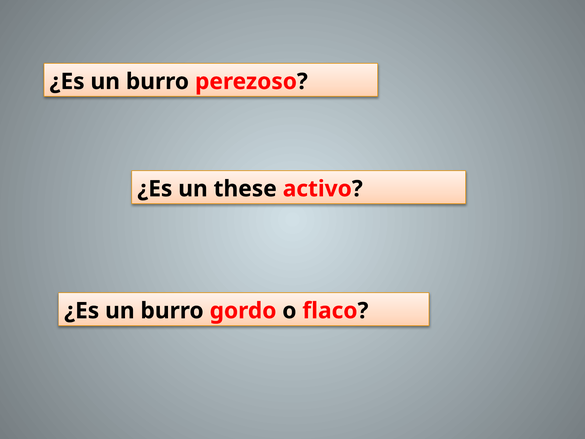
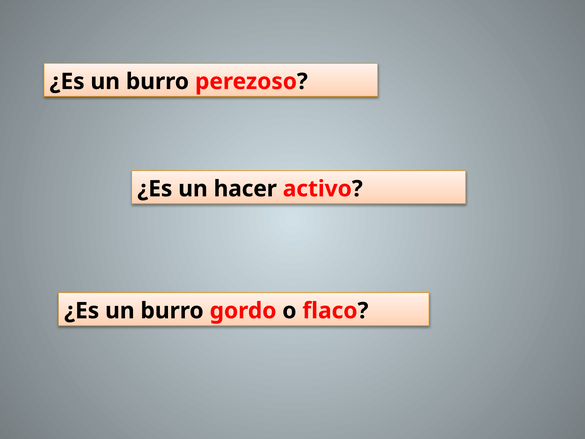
these: these -> hacer
